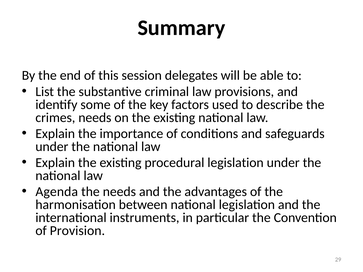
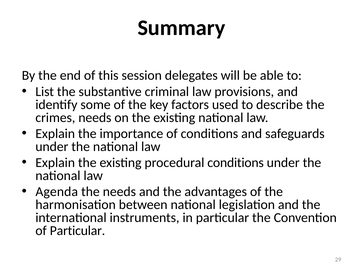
procedural legislation: legislation -> conditions
of Provision: Provision -> Particular
